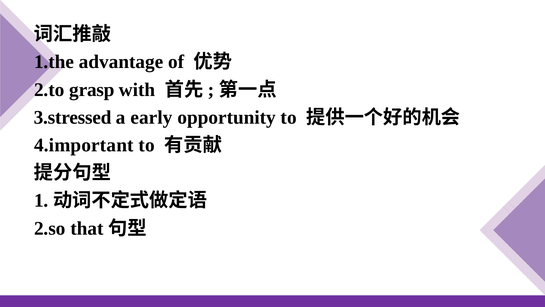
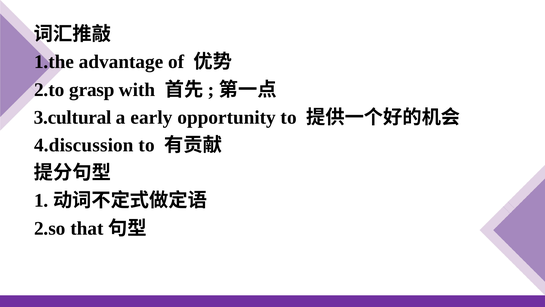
3.stressed: 3.stressed -> 3.cultural
4.important: 4.important -> 4.discussion
